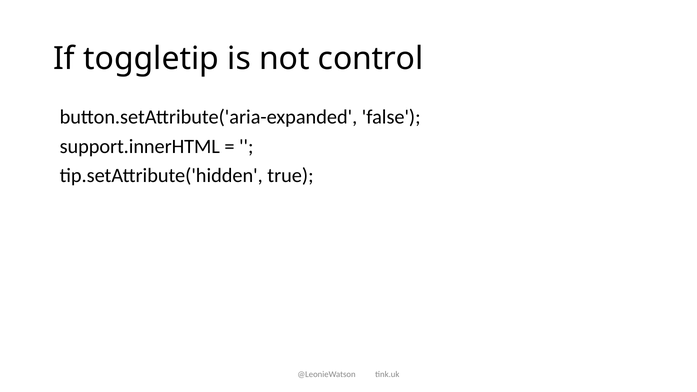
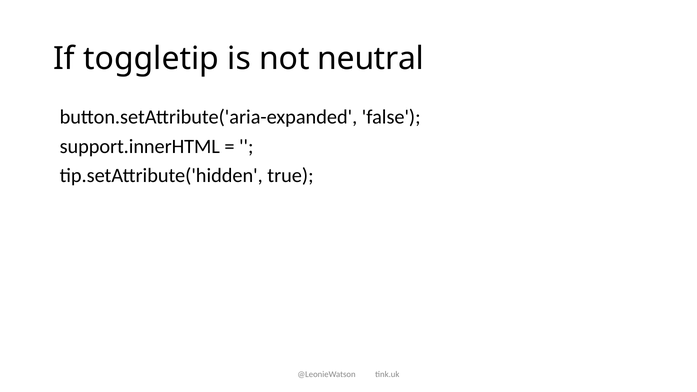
control: control -> neutral
